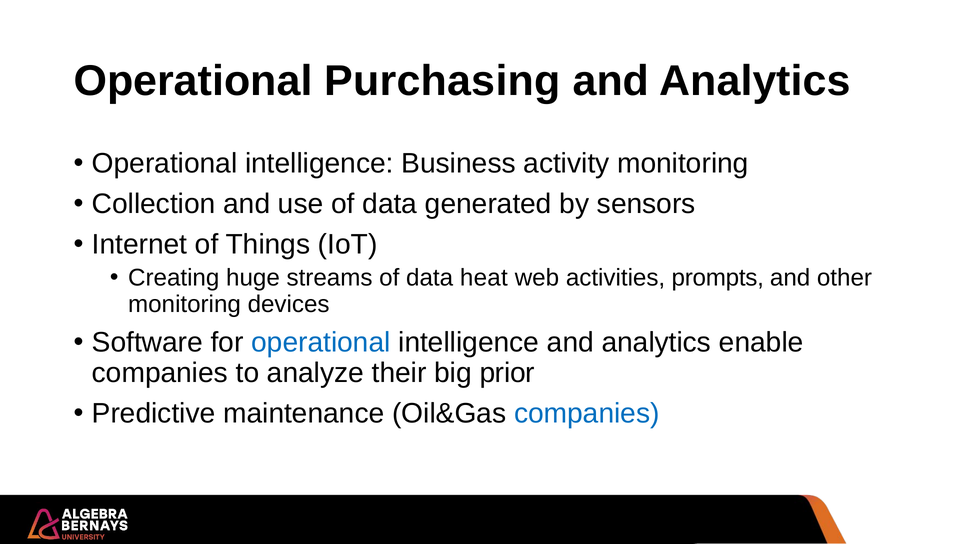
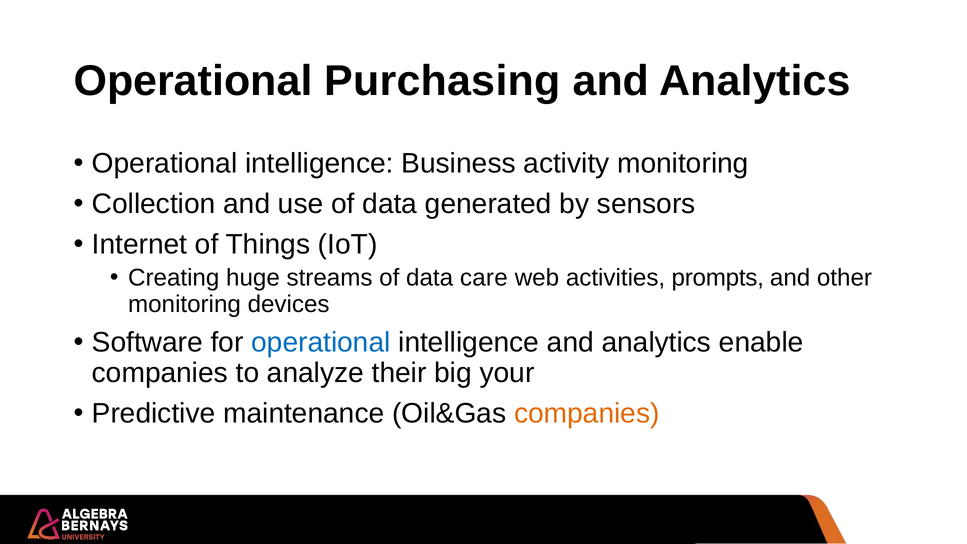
heat: heat -> care
prior: prior -> your
companies at (587, 413) colour: blue -> orange
